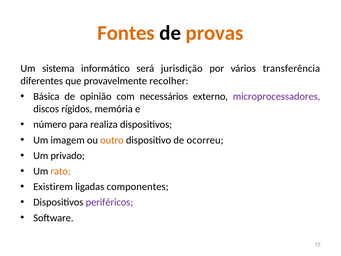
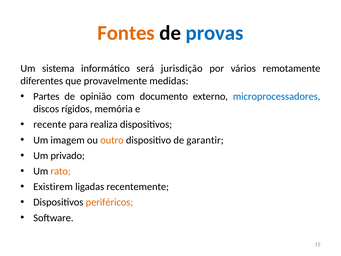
provas colour: orange -> blue
transferência: transferência -> remotamente
recolher: recolher -> medidas
Básica: Básica -> Partes
necessários: necessários -> documento
microprocessadores colour: purple -> blue
número: número -> recente
ocorreu: ocorreu -> garantir
componentes: componentes -> recentemente
periféricos colour: purple -> orange
